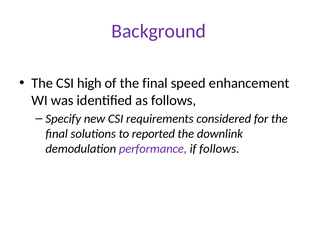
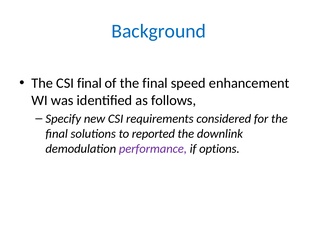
Background colour: purple -> blue
CSI high: high -> final
if follows: follows -> options
